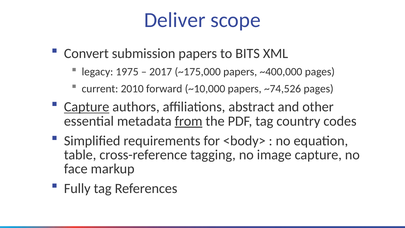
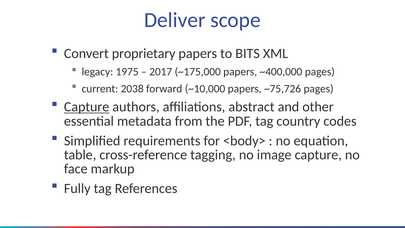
submission: submission -> proprietary
2010: 2010 -> 2038
~74,526: ~74,526 -> ~75,726
from underline: present -> none
